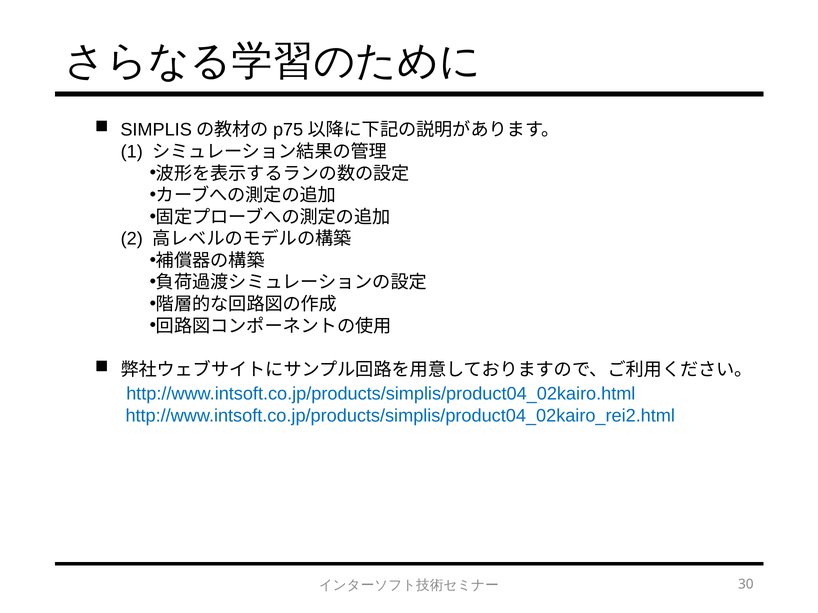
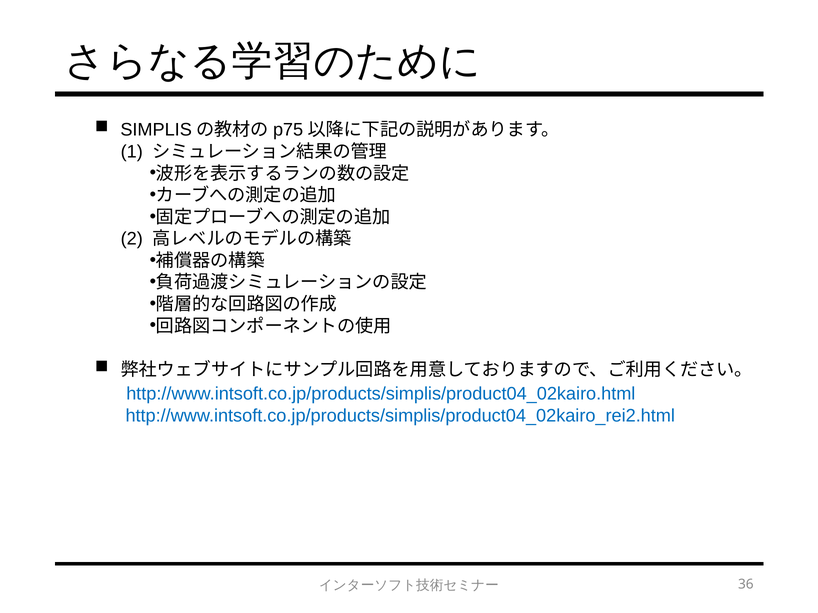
30: 30 -> 36
